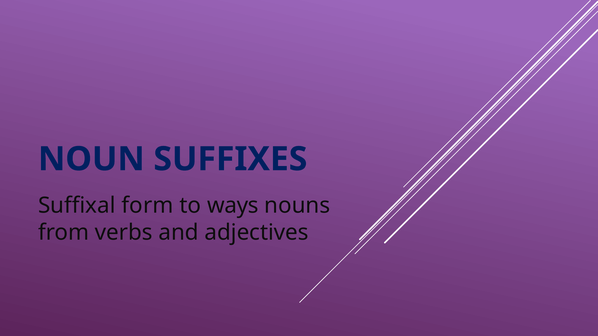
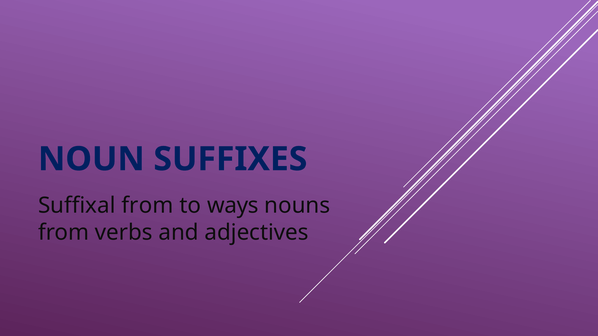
Suffixal form: form -> from
